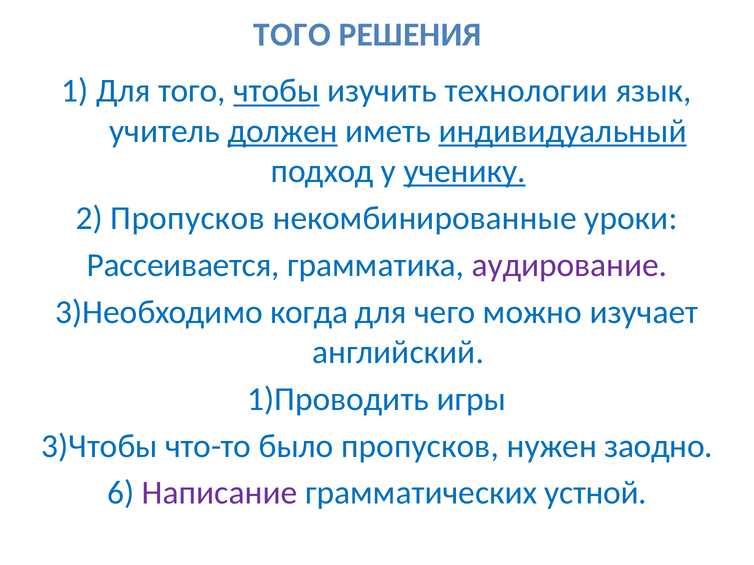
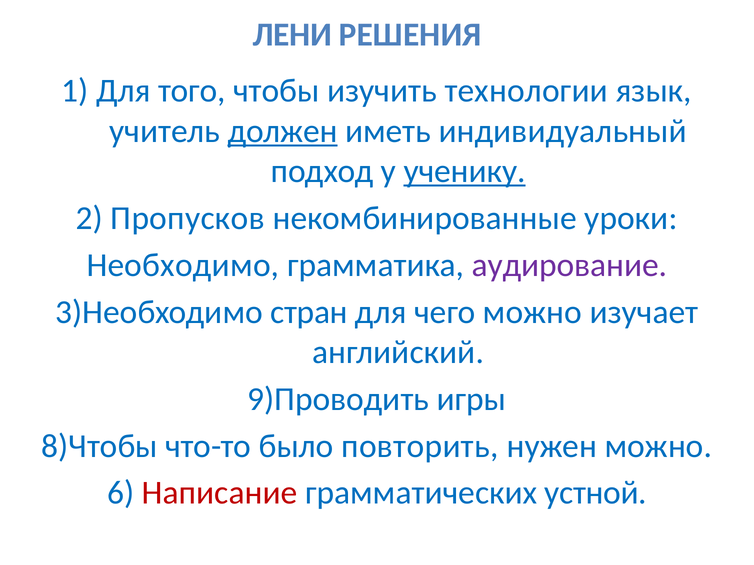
ТОГО at (292, 35): ТОГО -> ЛЕНИ
чтобы underline: present -> none
индивидуальный underline: present -> none
Рассеивается: Рассеивается -> Необходимо
когда: когда -> стран
1)Проводить: 1)Проводить -> 9)Проводить
3)Чтобы: 3)Чтобы -> 8)Чтобы
было пропусков: пропусков -> повторить
нужен заодно: заодно -> можно
Написание colour: purple -> red
